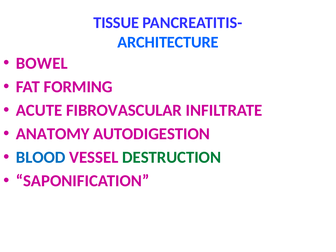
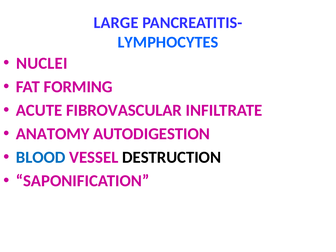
TISSUE: TISSUE -> LARGE
ARCHITECTURE: ARCHITECTURE -> LYMPHOCYTES
BOWEL: BOWEL -> NUCLEI
DESTRUCTION colour: green -> black
